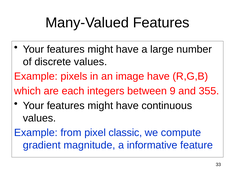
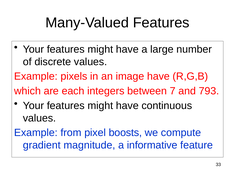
9: 9 -> 7
355: 355 -> 793
classic: classic -> boosts
